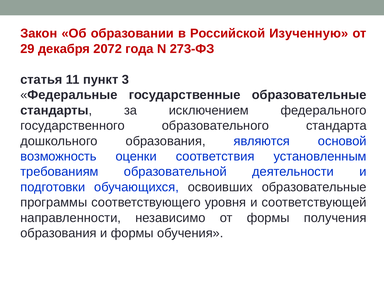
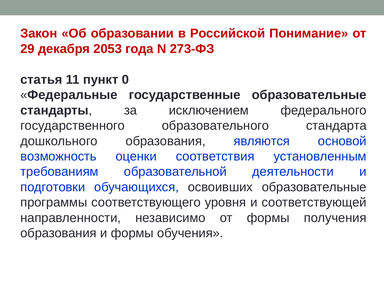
Изученную: Изученную -> Понимание
2072: 2072 -> 2053
3: 3 -> 0
